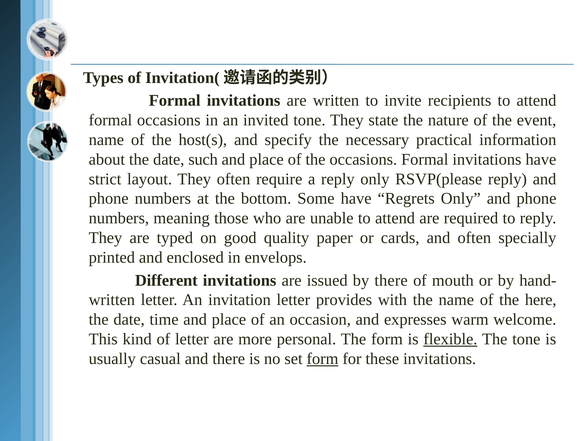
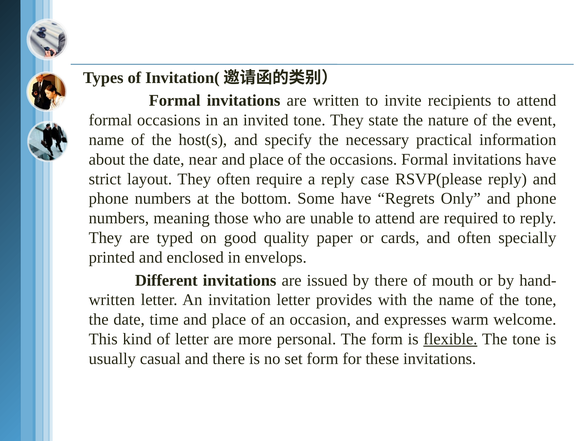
such: such -> near
reply only: only -> case
of the here: here -> tone
form at (322, 358) underline: present -> none
